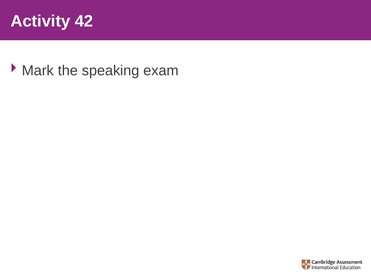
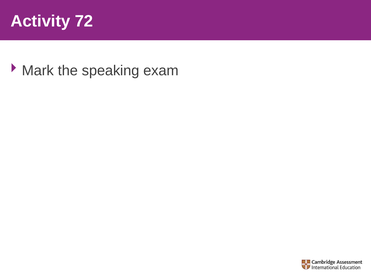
42: 42 -> 72
